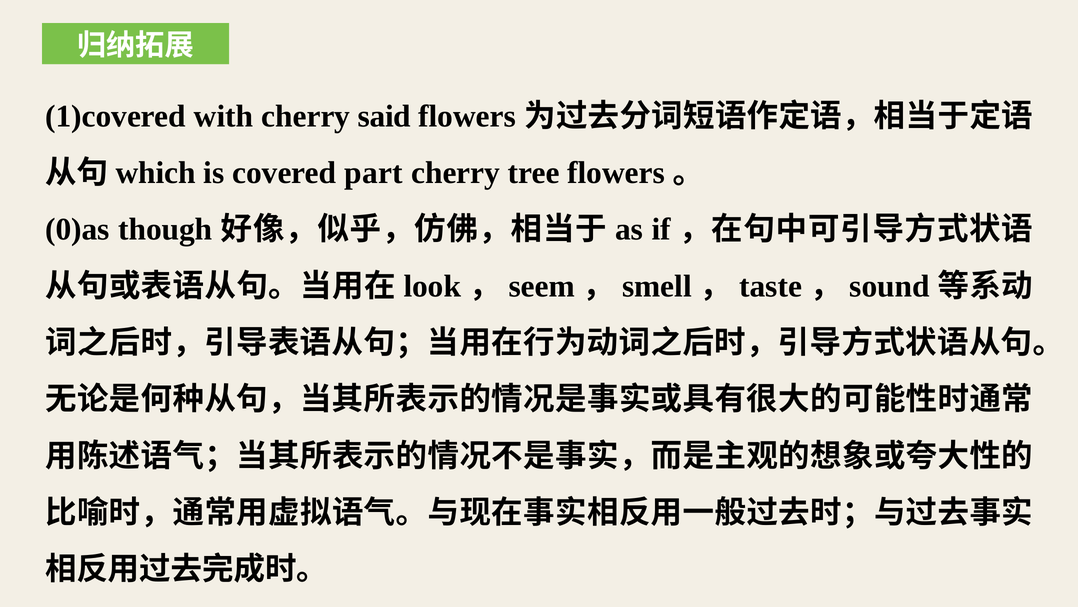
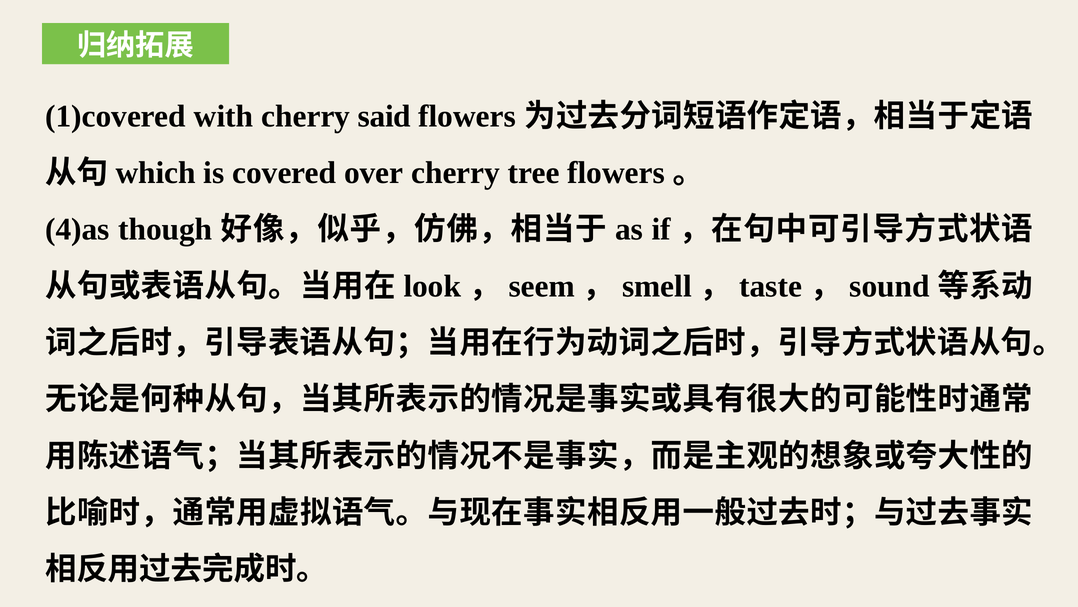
part: part -> over
0)as: 0)as -> 4)as
